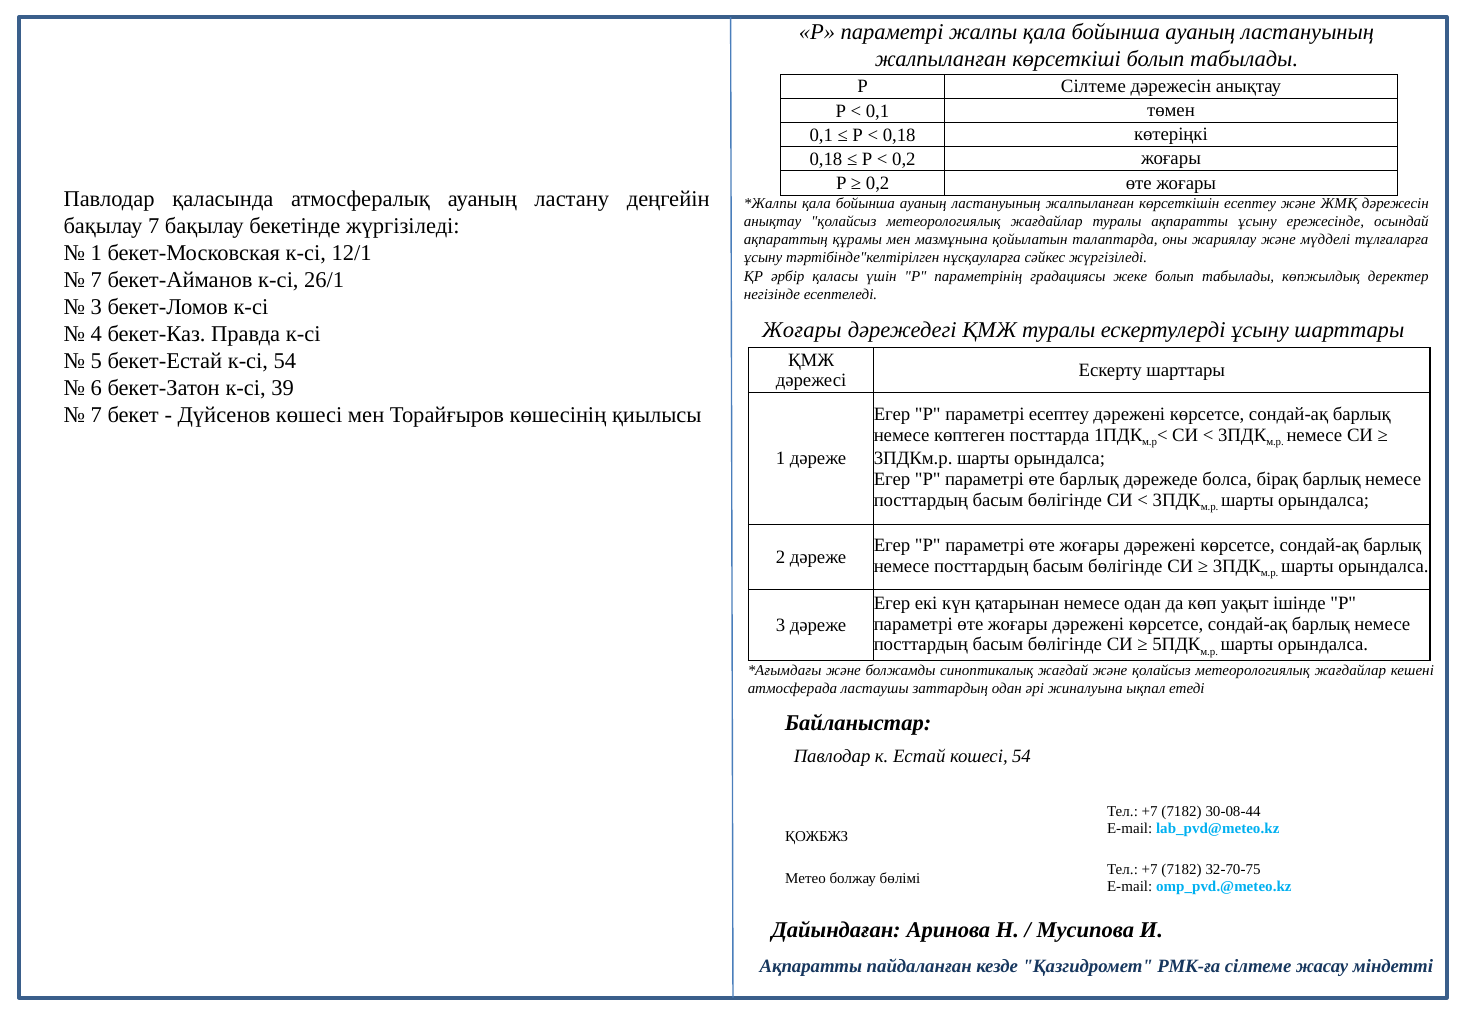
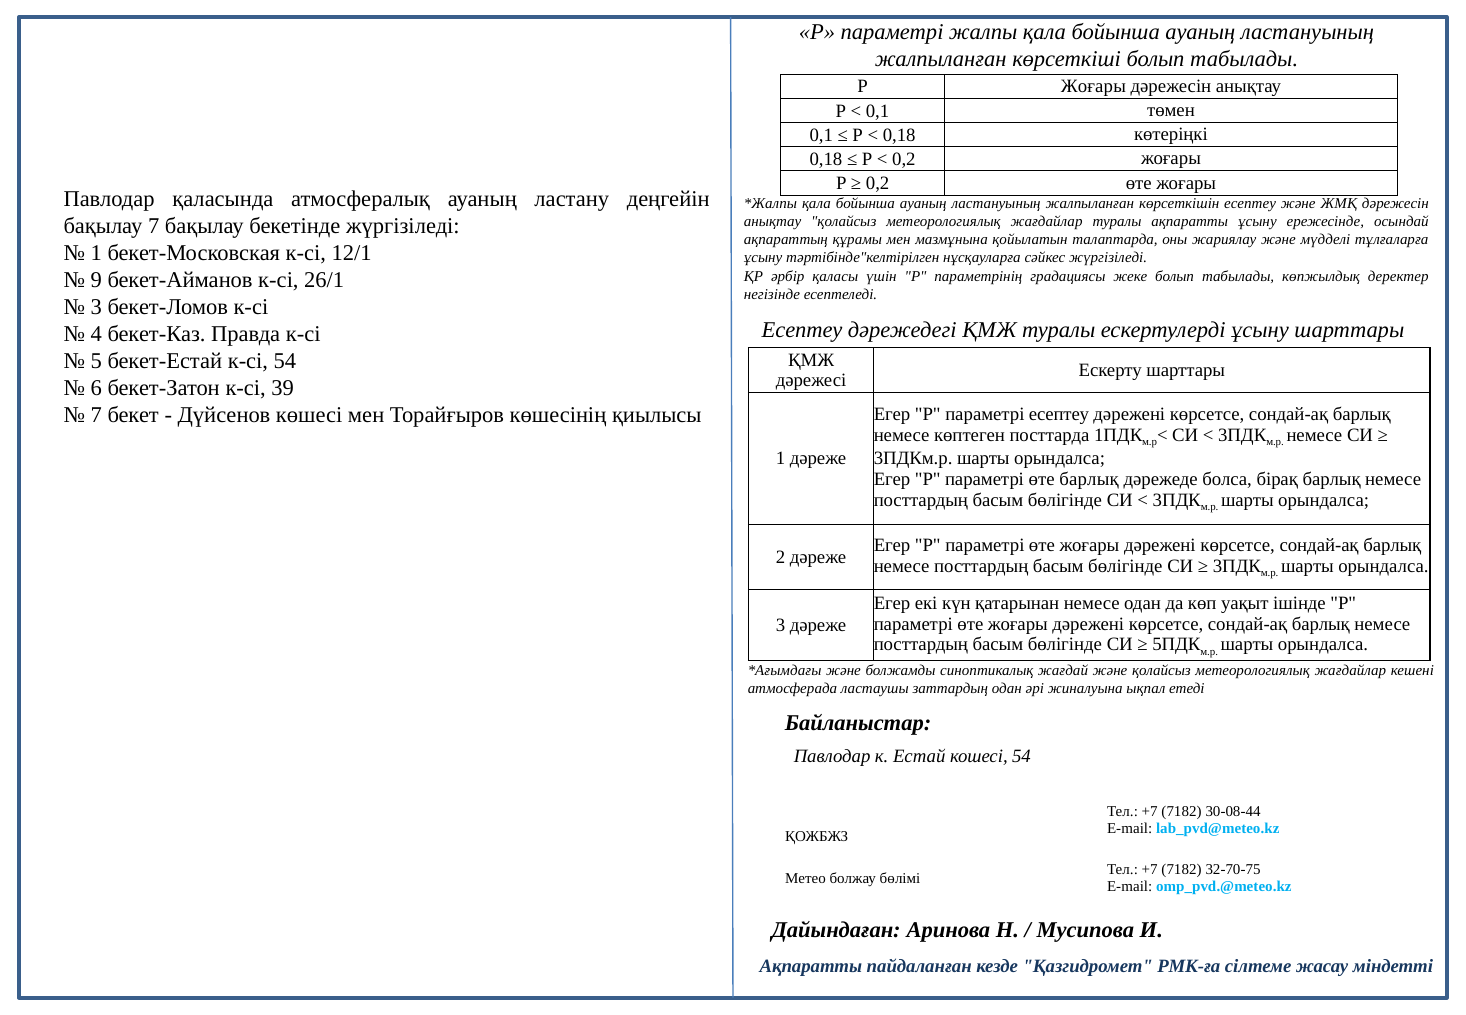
Р Сілтеме: Сілтеме -> Жоғары
7 at (96, 280): 7 -> 9
Жоғары at (802, 330): Жоғары -> Есептеу
